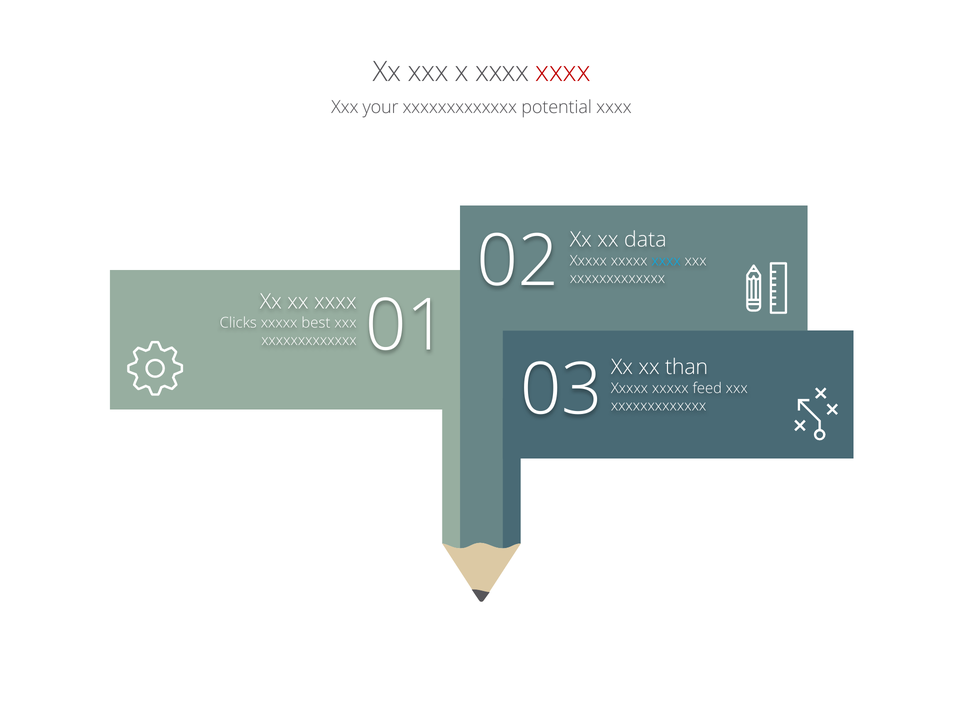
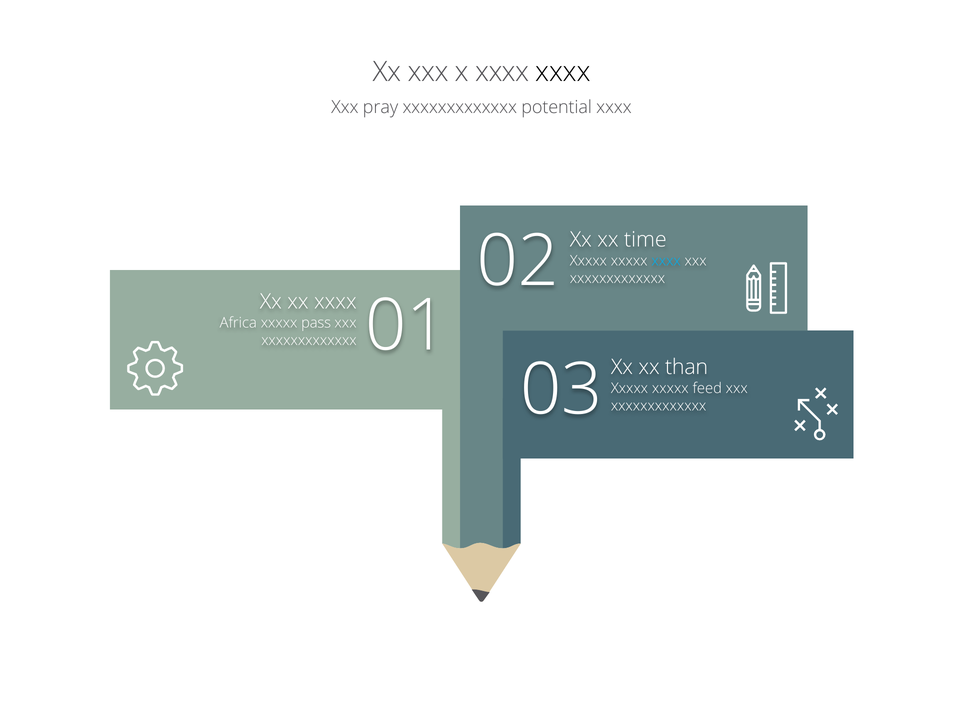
xxxx at (563, 72) colour: red -> black
your: your -> pray
data: data -> time
Clicks: Clicks -> Africa
best: best -> pass
